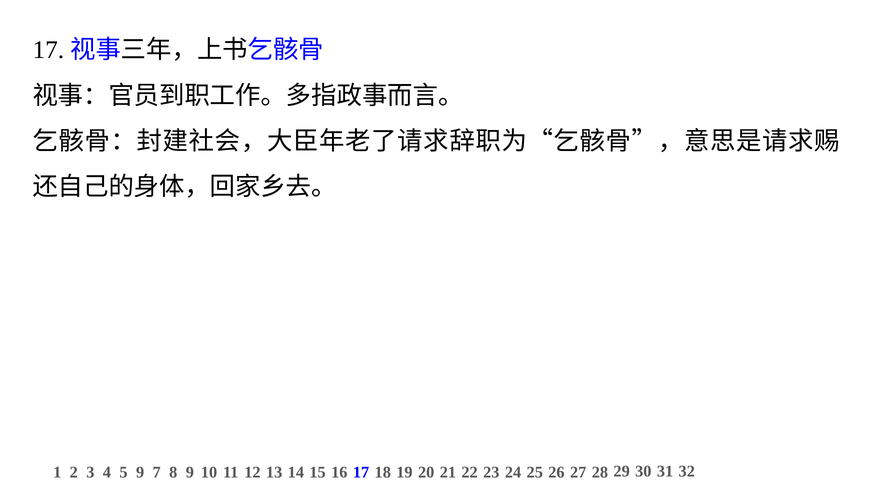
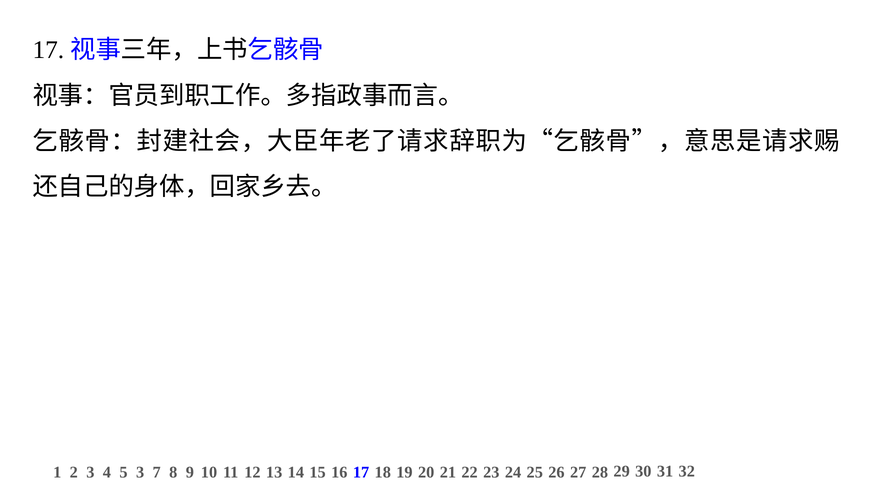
5 9: 9 -> 3
